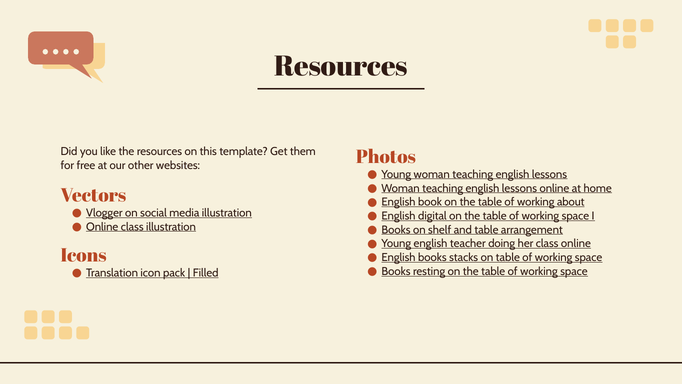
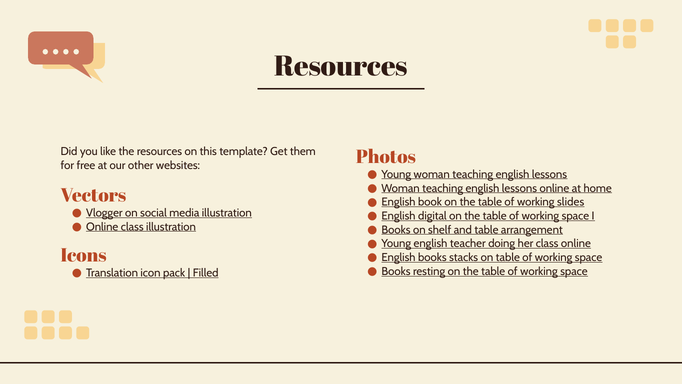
about: about -> slides
